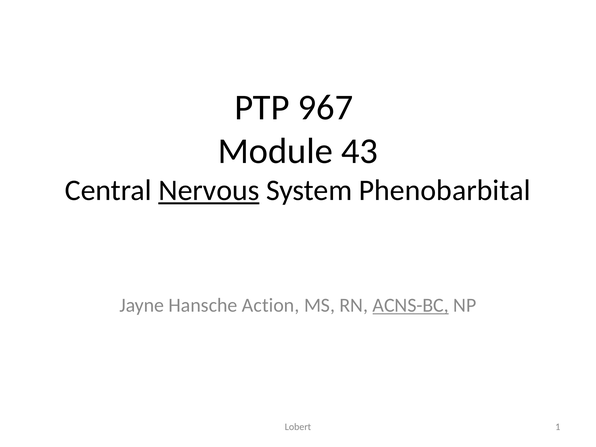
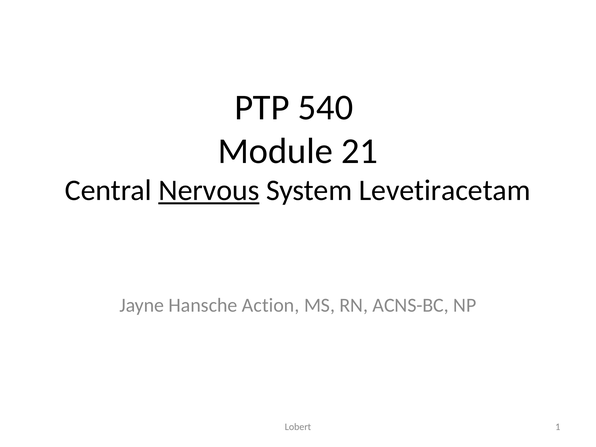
967: 967 -> 540
43: 43 -> 21
Phenobarbital: Phenobarbital -> Levetiracetam
ACNS-BC underline: present -> none
